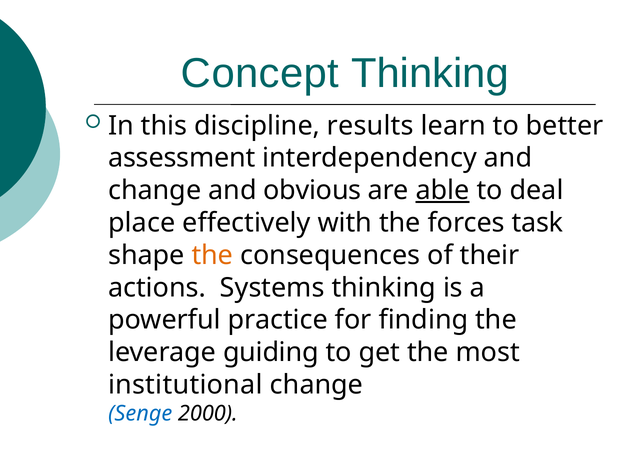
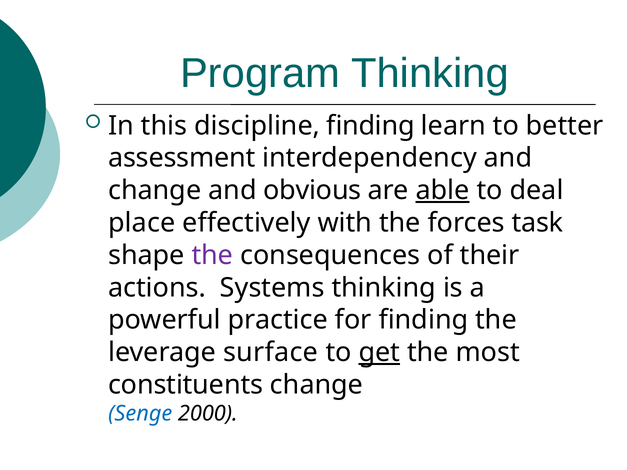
Concept: Concept -> Program
discipline results: results -> finding
the at (212, 255) colour: orange -> purple
guiding: guiding -> surface
get underline: none -> present
institutional: institutional -> constituents
